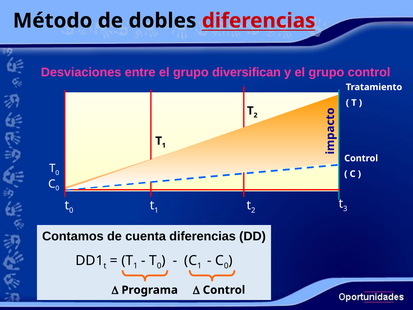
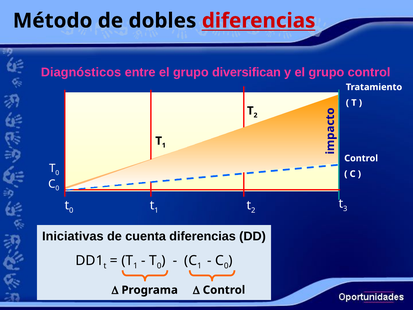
Desviaciones: Desviaciones -> Diagnósticos
Contamos: Contamos -> Iniciativas
